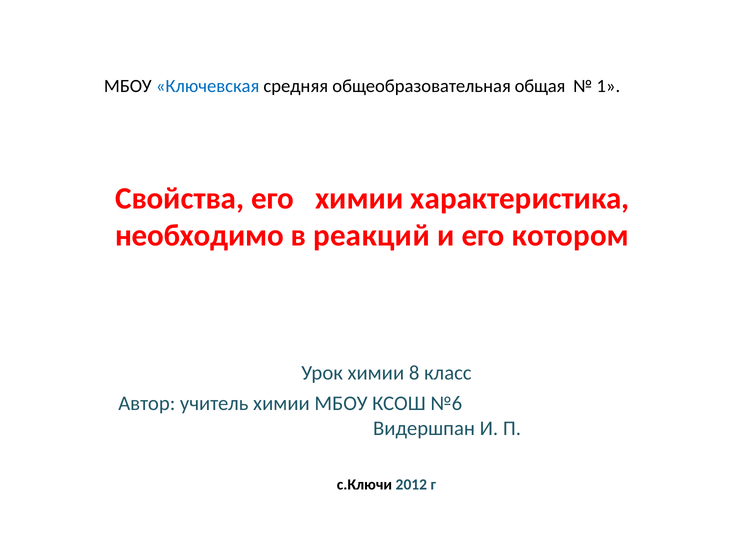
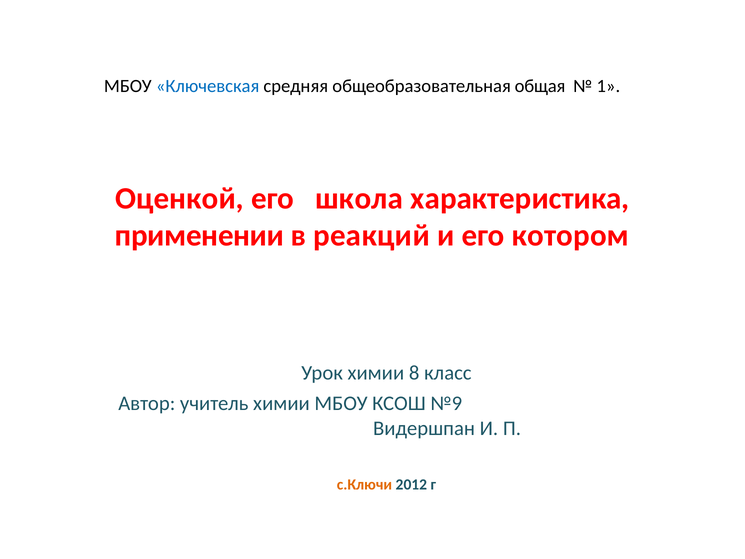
Свойства: Свойства -> Оценкой
его химии: химии -> школа
необходимо: необходимо -> применении
№6: №6 -> №9
с.Ключи colour: black -> orange
